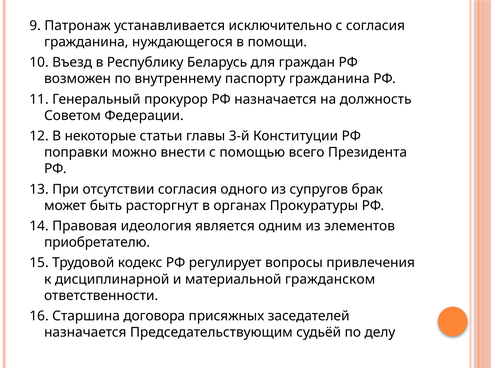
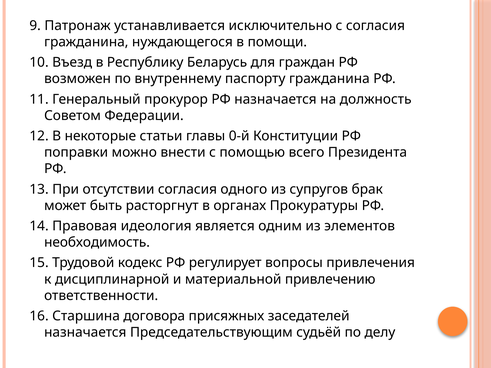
3-й: 3-й -> 0-й
приобретателю: приобретателю -> необходимость
гражданском: гражданском -> привлечению
